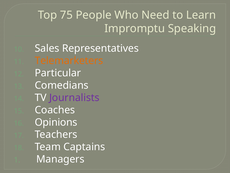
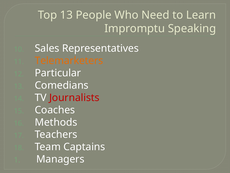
Top 75: 75 -> 13
Journalists colour: purple -> red
Opinions: Opinions -> Methods
